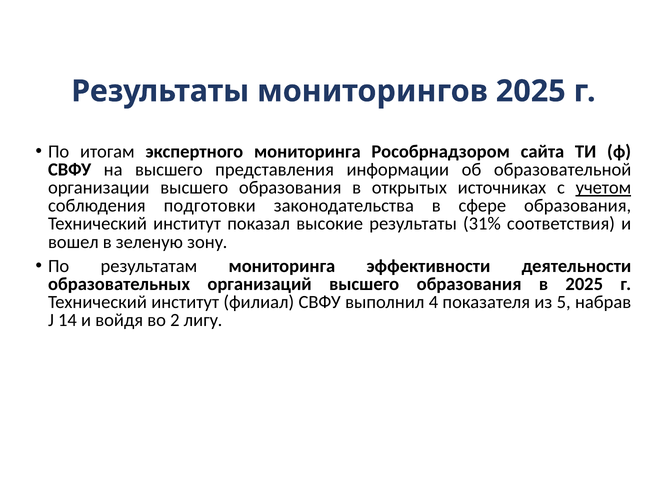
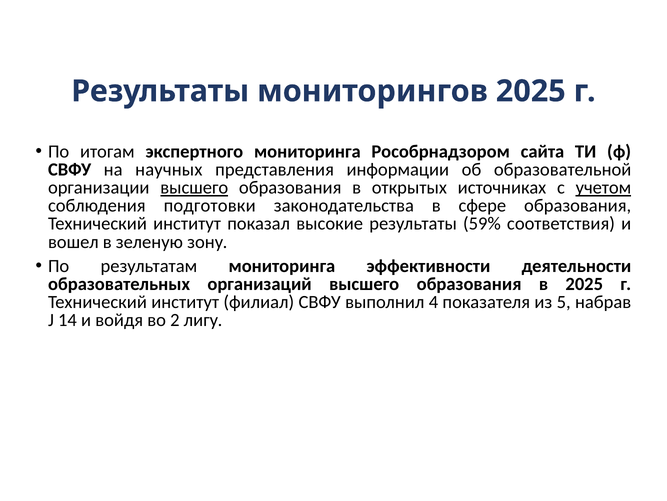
на высшего: высшего -> научных
высшего at (194, 187) underline: none -> present
31%: 31% -> 59%
